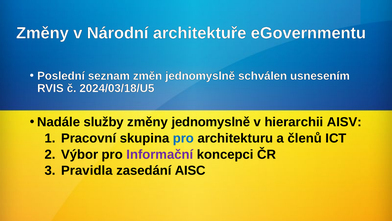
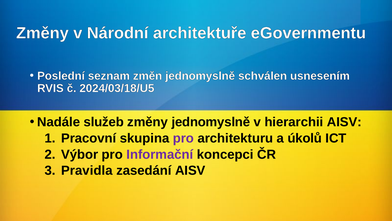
služby: služby -> služeb
pro at (183, 138) colour: blue -> purple
členů: členů -> úkolů
zasedání AISC: AISC -> AISV
